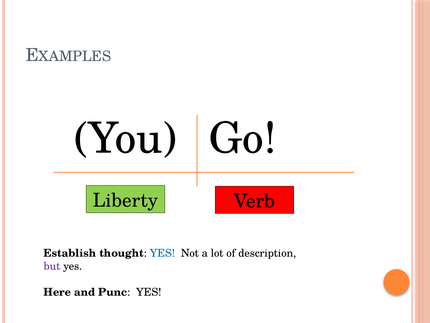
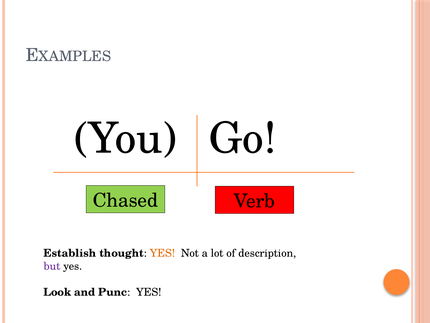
Liberty: Liberty -> Chased
YES at (162, 253) colour: blue -> orange
Here: Here -> Look
